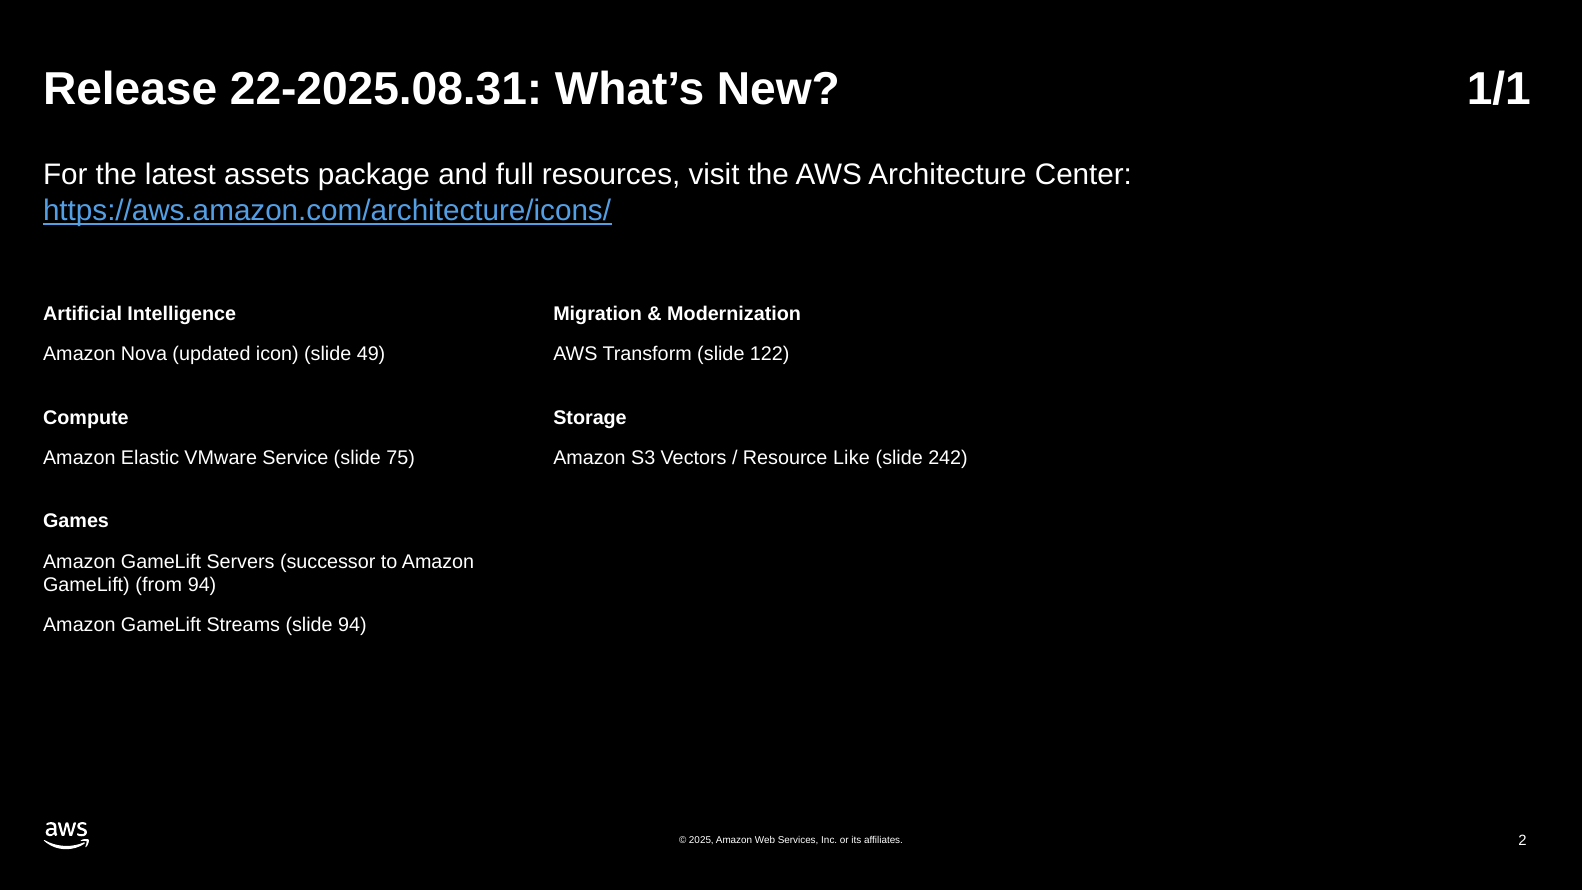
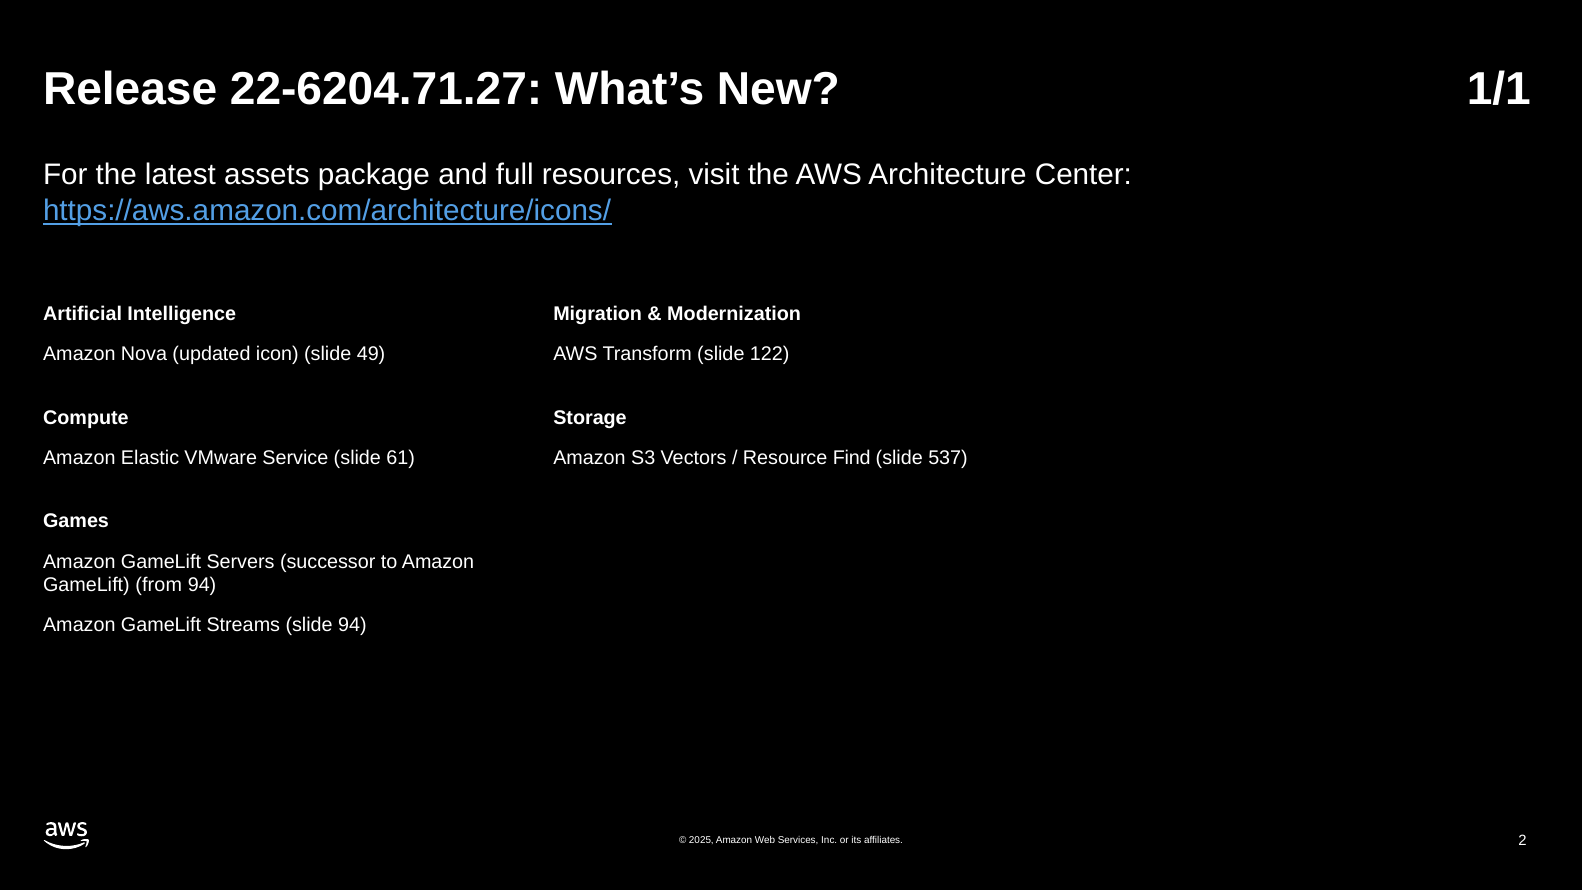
22-2025.08.31: 22-2025.08.31 -> 22-6204.71.27
75: 75 -> 61
Like: Like -> Find
242: 242 -> 537
